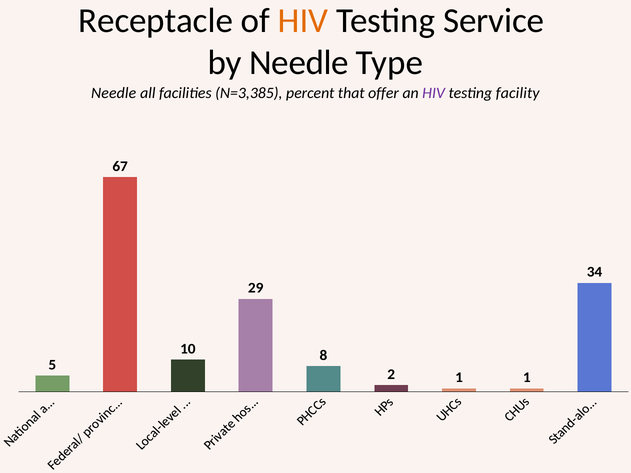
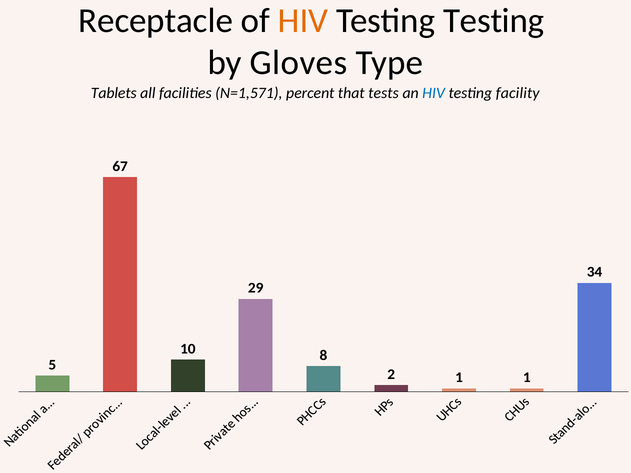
Testing Service: Service -> Testing
by Needle: Needle -> Gloves
Needle at (114, 93): Needle -> Tablets
N=3,385: N=3,385 -> N=1,571
offer: offer -> tests
HIV at (434, 93) colour: purple -> blue
